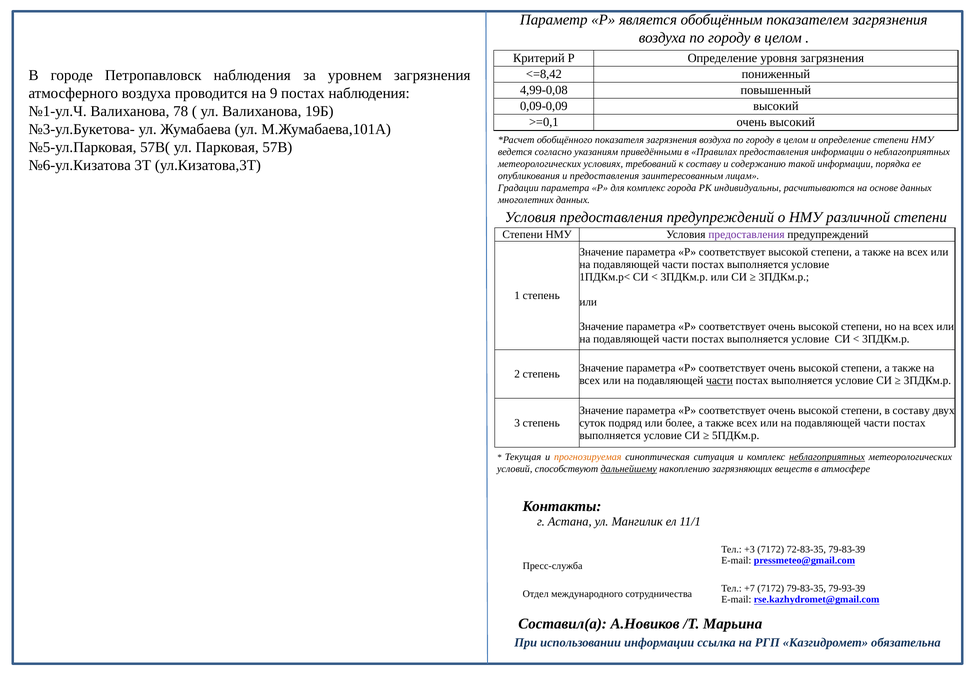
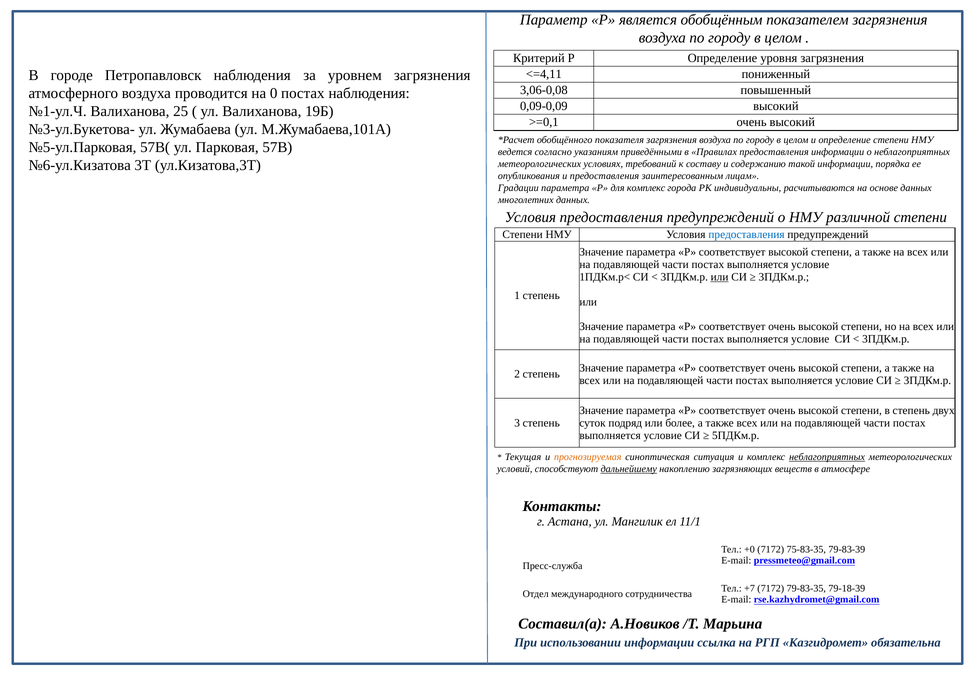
<=8,42: <=8,42 -> <=4,11
4,99-0,08: 4,99-0,08 -> 3,06-0,08
9: 9 -> 0
78: 78 -> 25
предоставления at (747, 235) colour: purple -> blue
или at (720, 277) underline: none -> present
части at (720, 380) underline: present -> none
в составу: составу -> степень
+3: +3 -> +0
72-83-35: 72-83-35 -> 75-83-35
79-93-39: 79-93-39 -> 79-18-39
